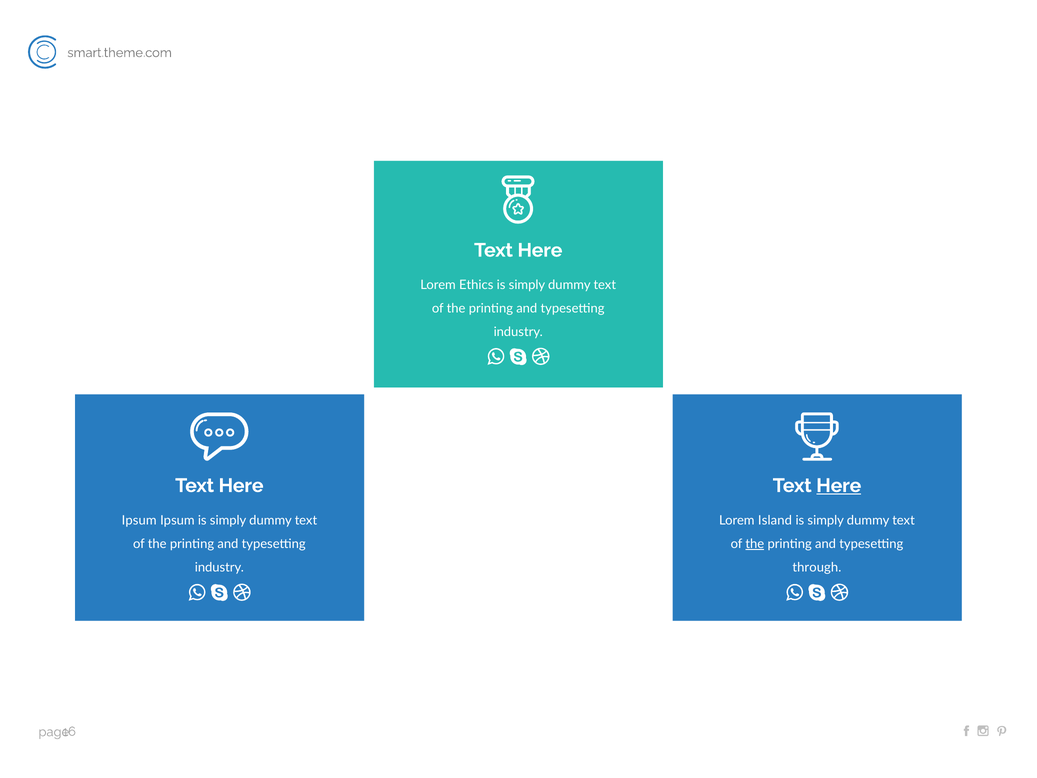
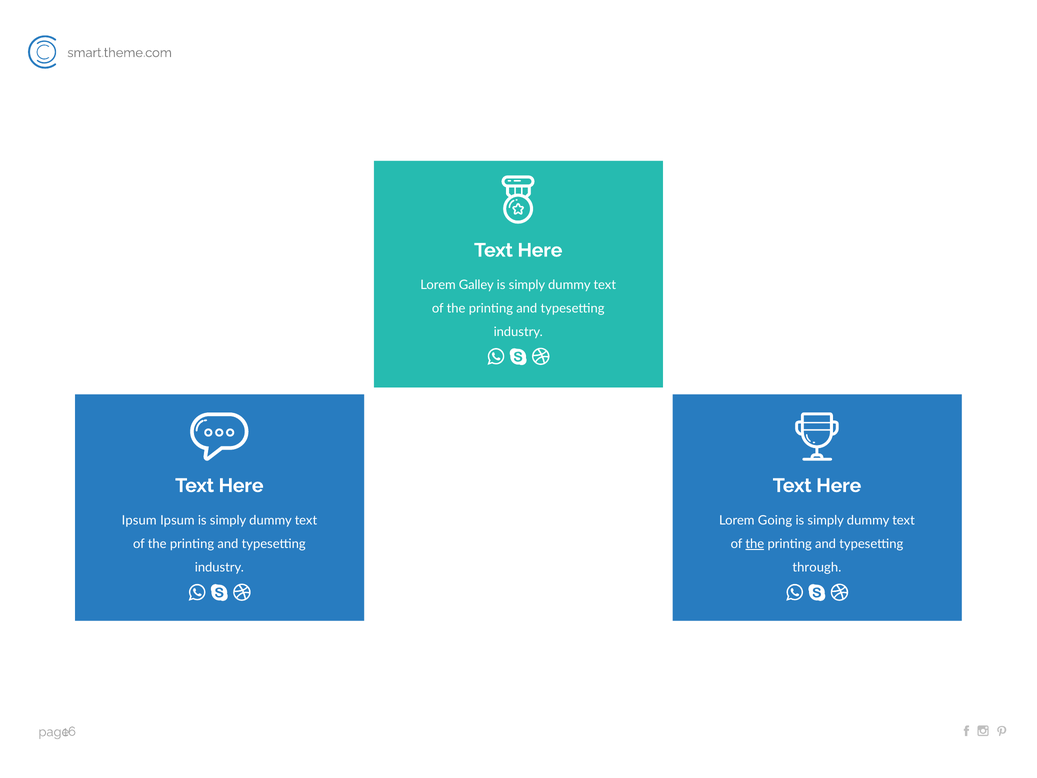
Ethics: Ethics -> Galley
Here at (839, 485) underline: present -> none
Island: Island -> Going
